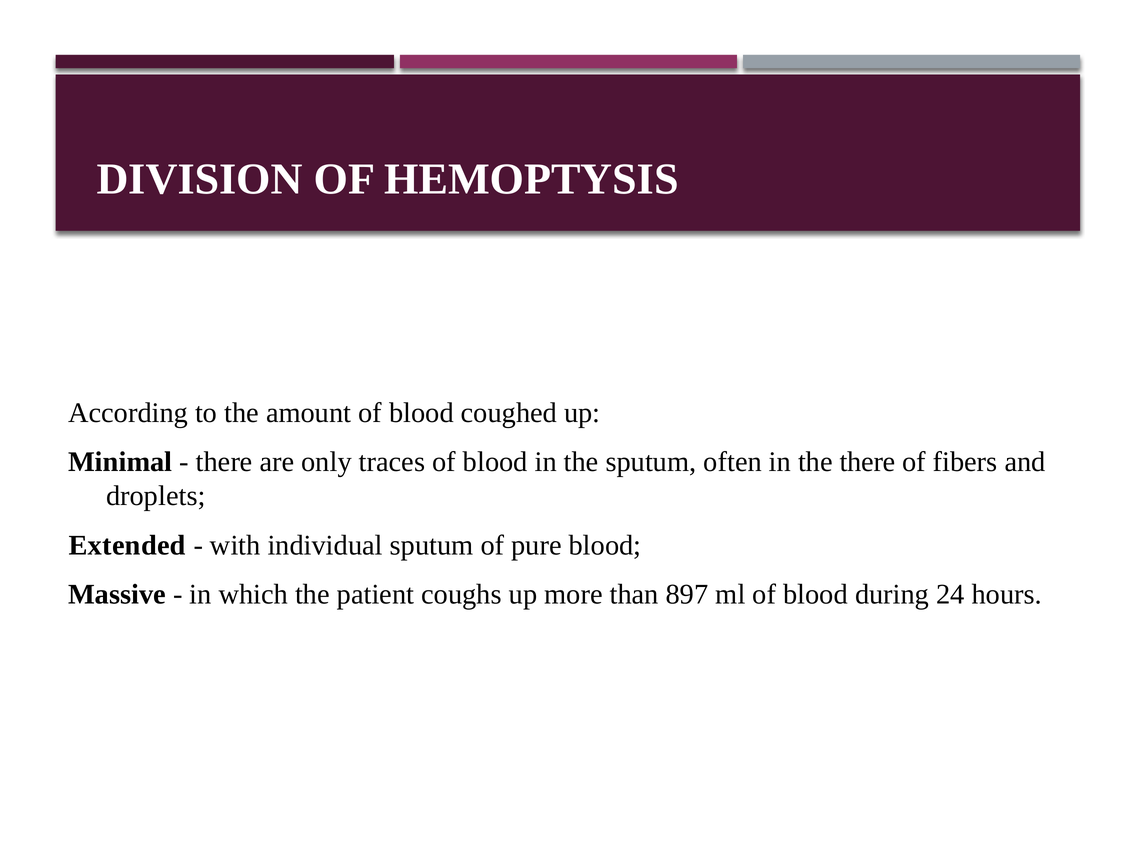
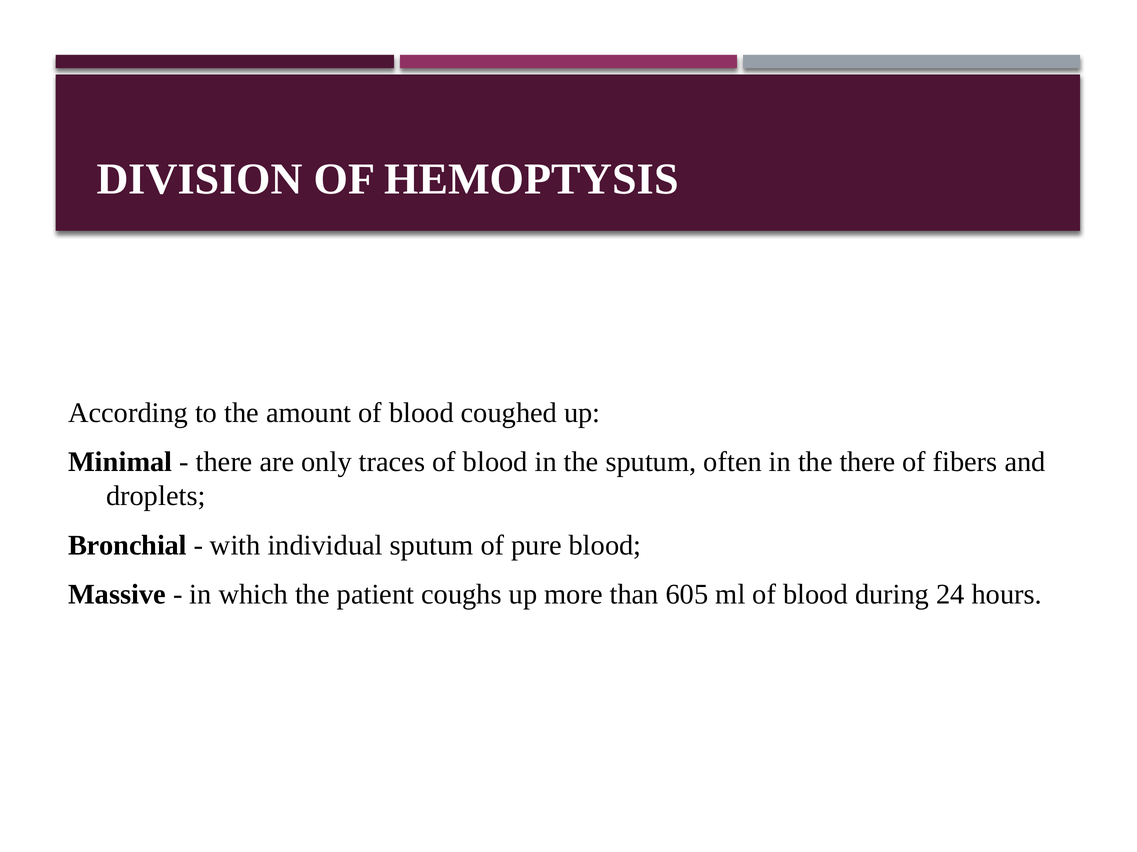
Extended: Extended -> Bronchial
897: 897 -> 605
